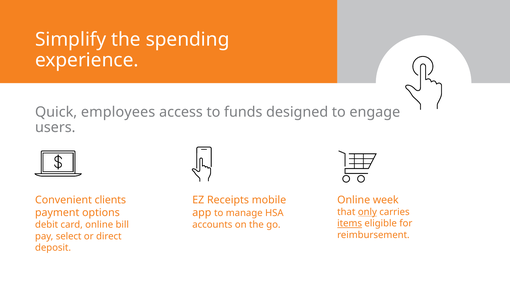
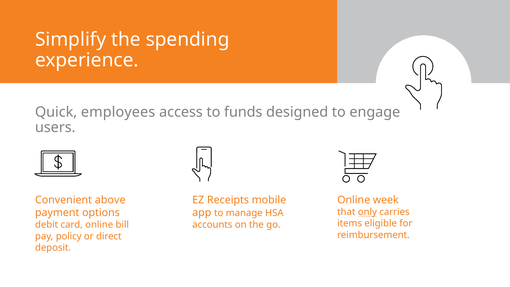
clients: clients -> above
items underline: present -> none
select: select -> policy
